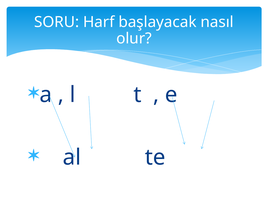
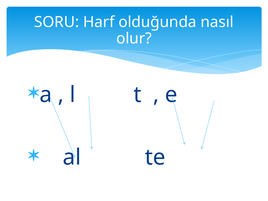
başlayacak: başlayacak -> olduğunda
